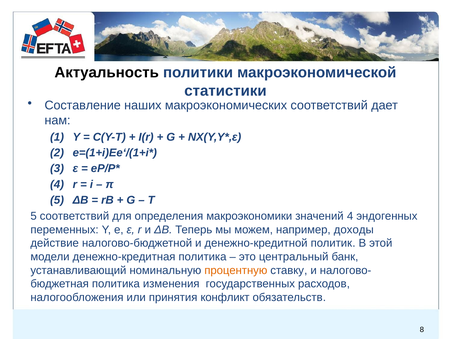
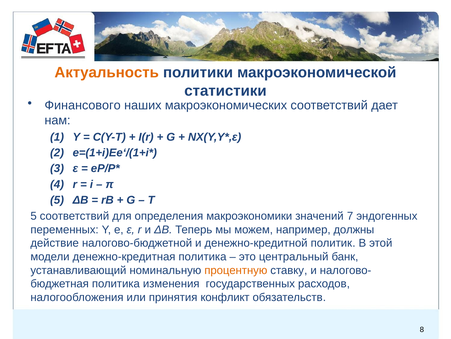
Актуальность colour: black -> orange
Составление: Составление -> Финансового
значений 4: 4 -> 7
доходы: доходы -> должны
